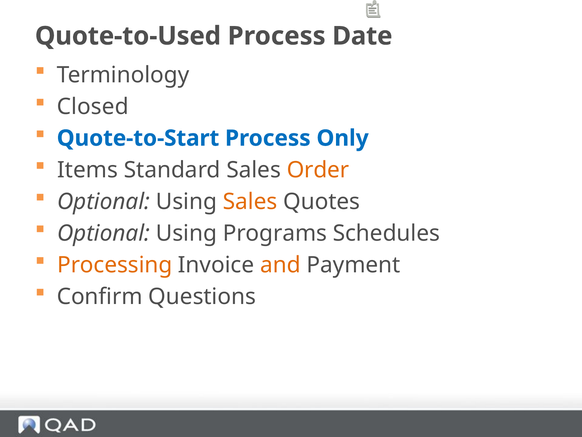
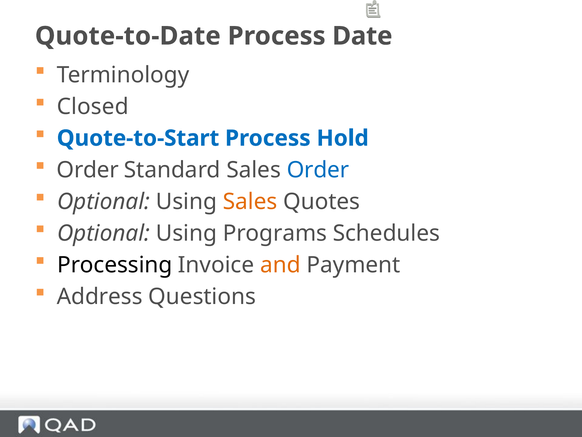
Quote-to-Used: Quote-to-Used -> Quote-to-Date
Only: Only -> Hold
Items at (88, 170): Items -> Order
Order at (318, 170) colour: orange -> blue
Processing colour: orange -> black
Confirm: Confirm -> Address
